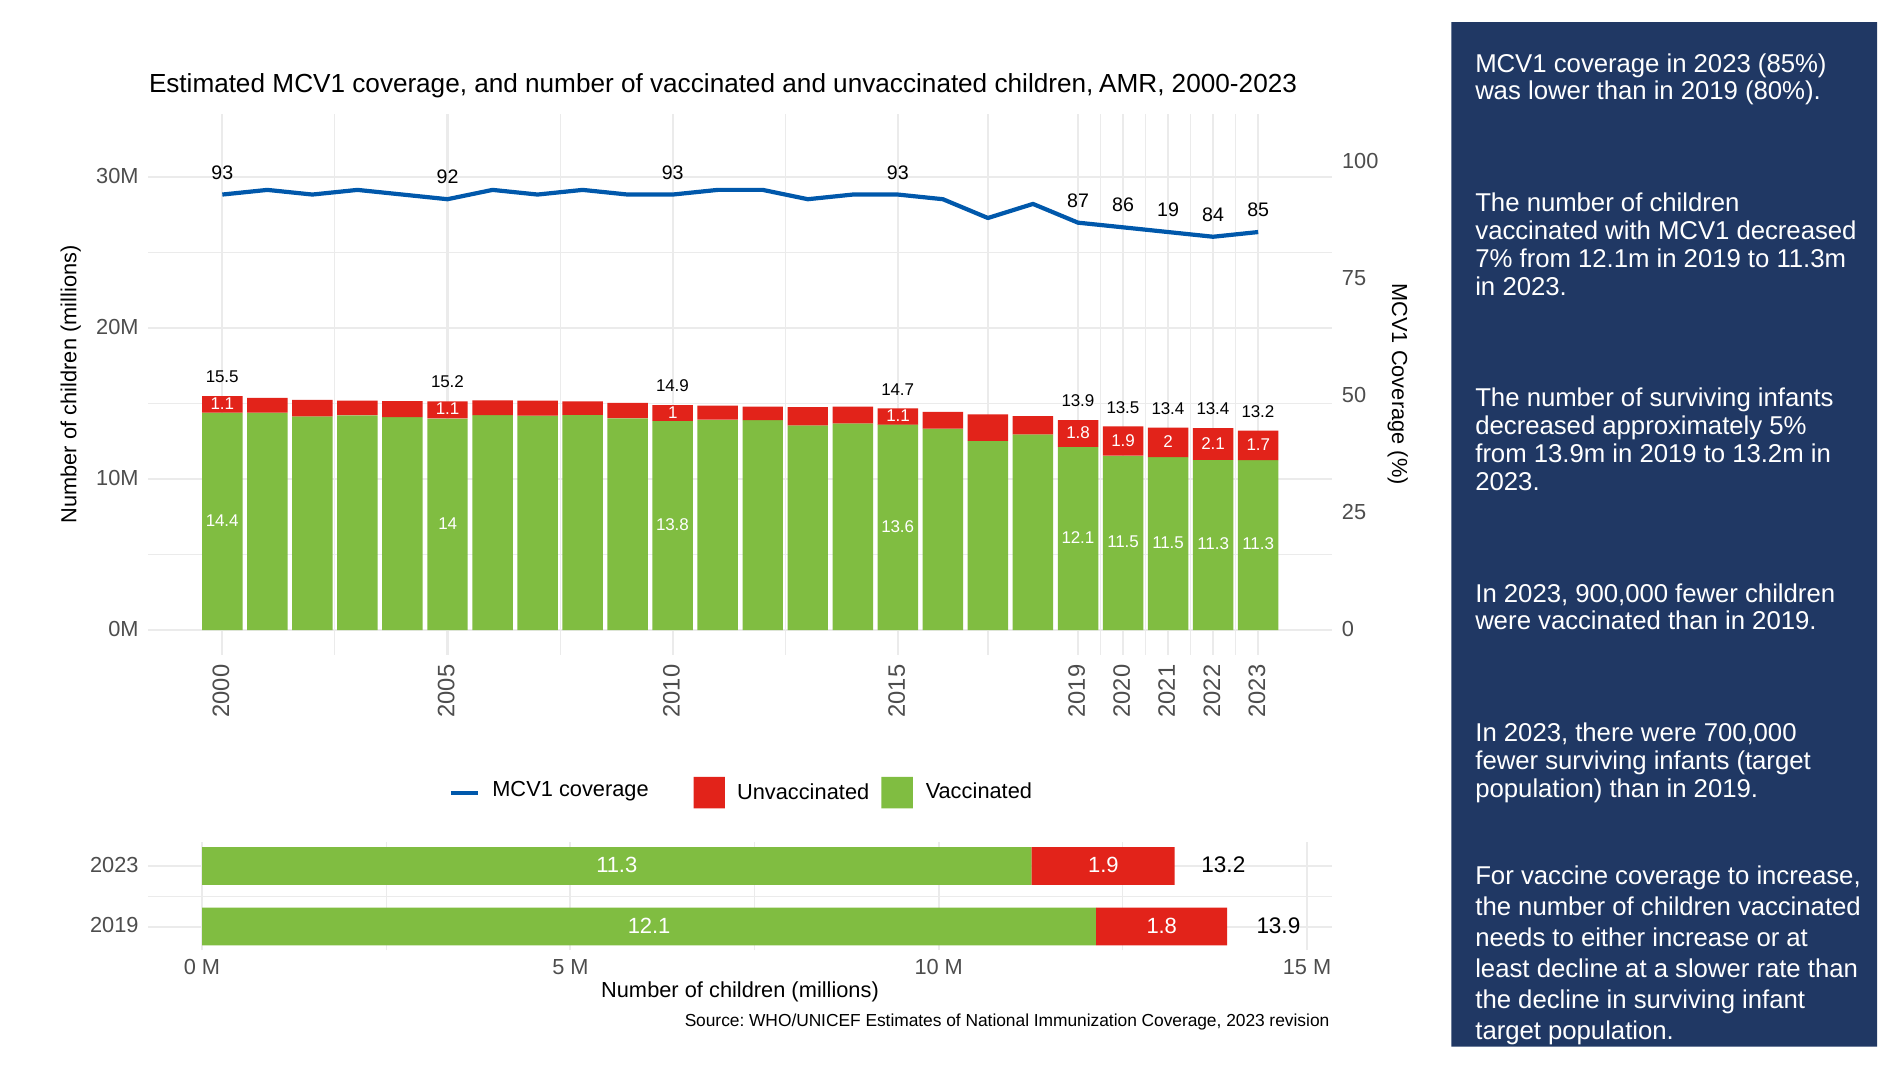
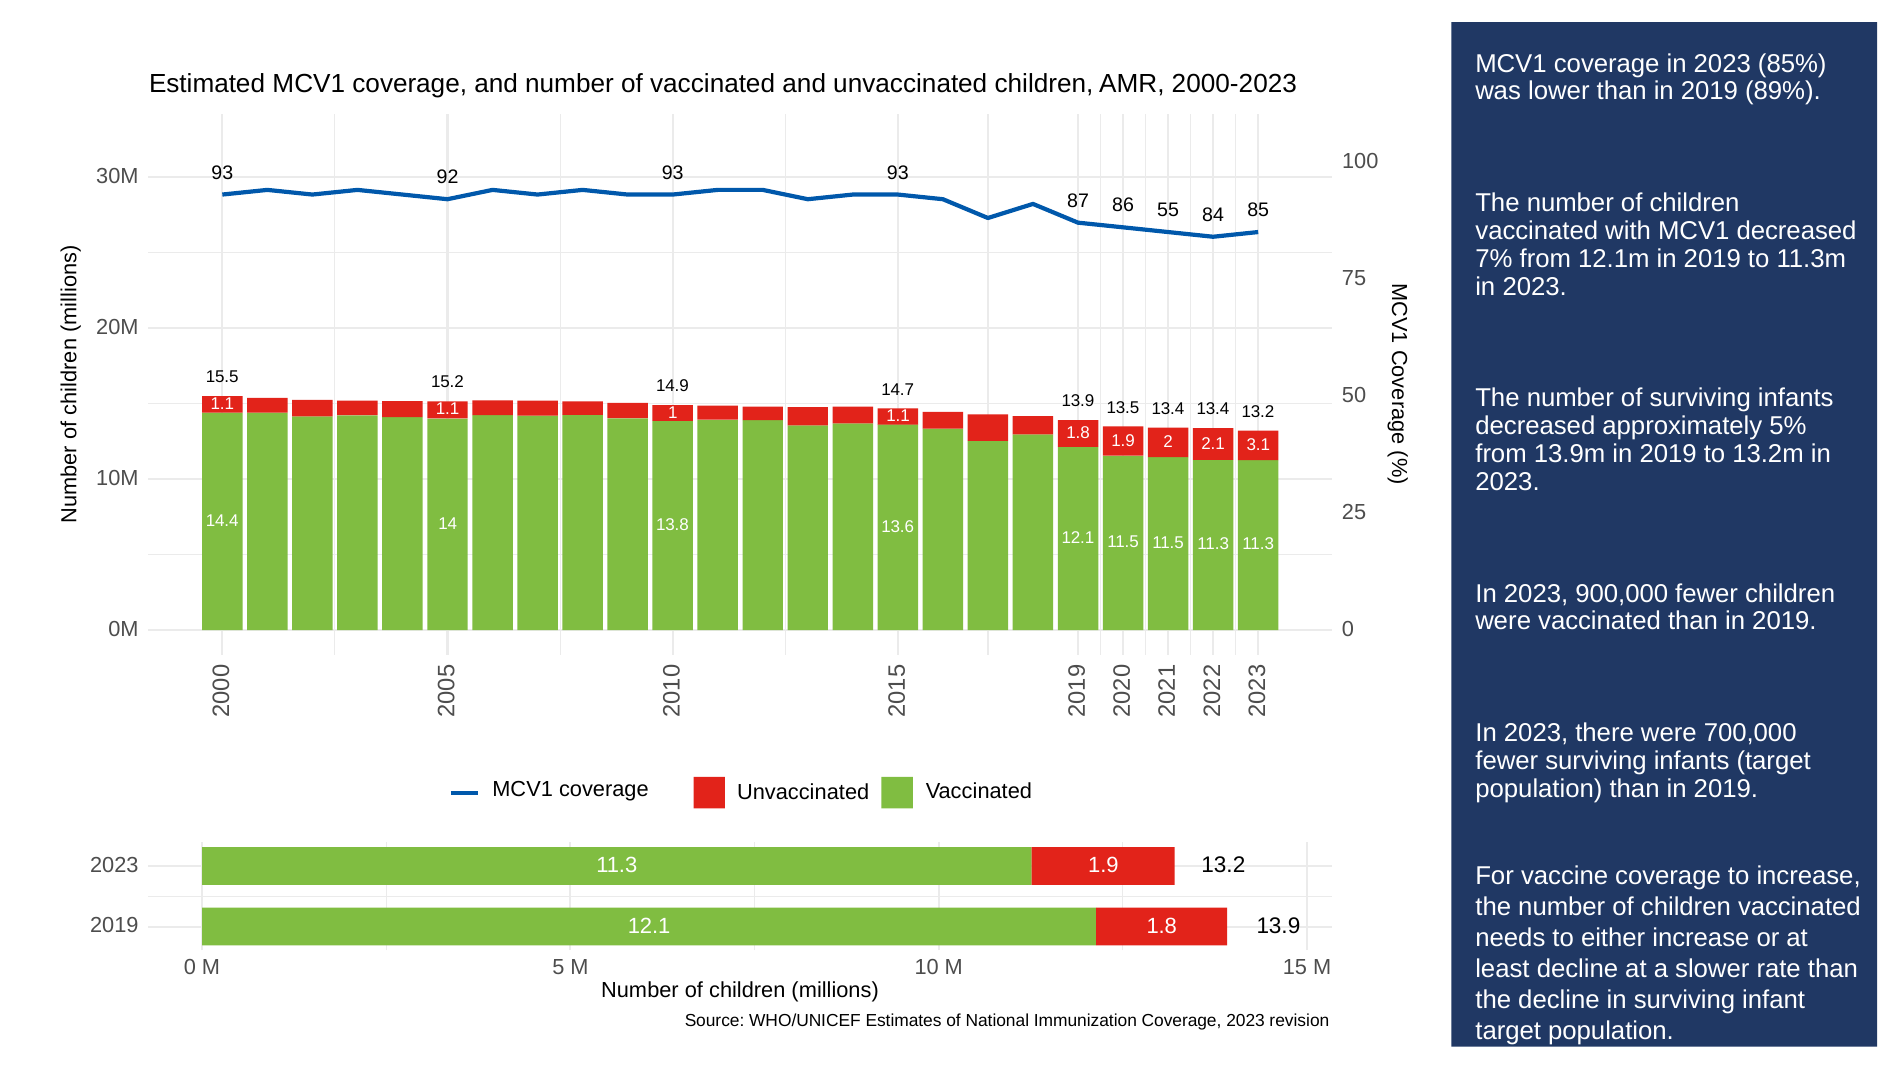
80%: 80% -> 89%
19: 19 -> 55
1.7: 1.7 -> 3.1
